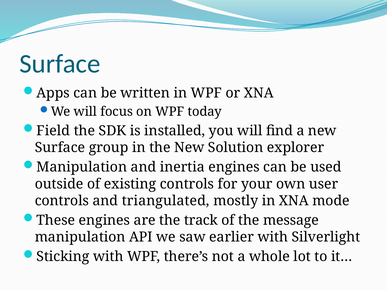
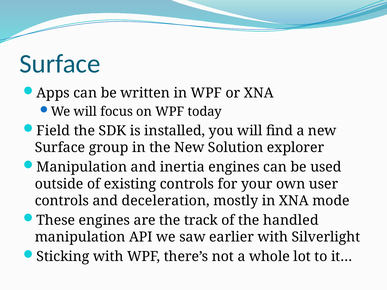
triangulated: triangulated -> deceleration
message: message -> handled
